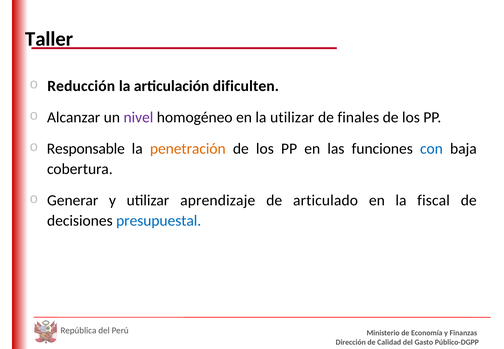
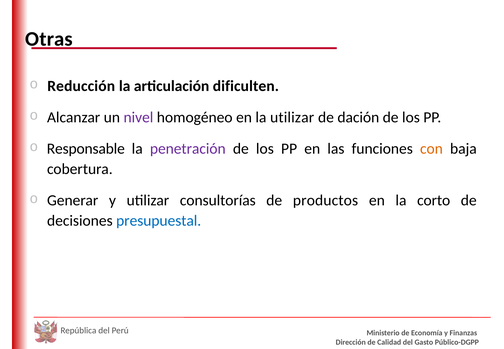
Taller: Taller -> Otras
finales: finales -> dación
penetración colour: orange -> purple
con colour: blue -> orange
aprendizaje: aprendizaje -> consultorías
articulado: articulado -> productos
fiscal: fiscal -> corto
